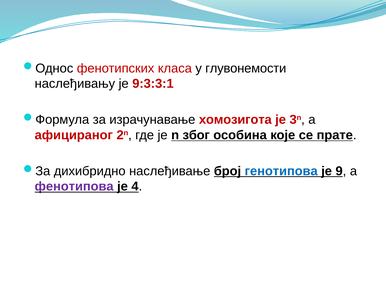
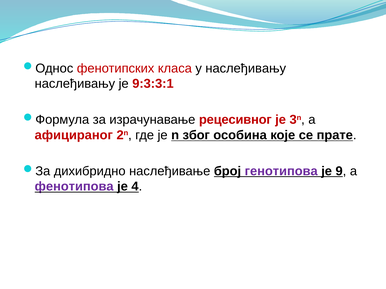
у глувонемости: глувонемости -> наслеђивању
хомозигота: хомозигота -> рецесивног
гeнoтипoвa colour: blue -> purple
